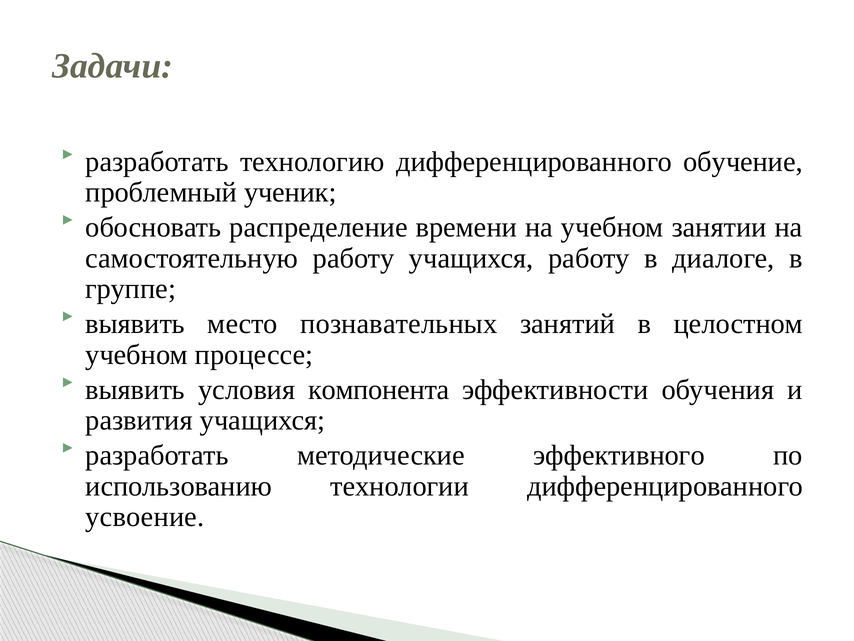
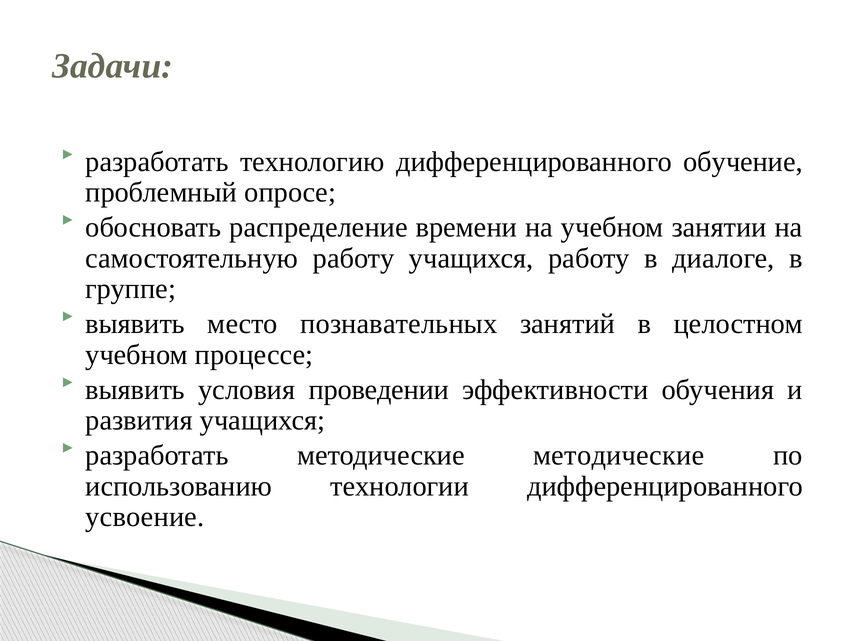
ученик: ученик -> опросе
компонента: компонента -> проведении
методические эффективного: эффективного -> методические
